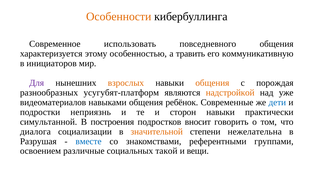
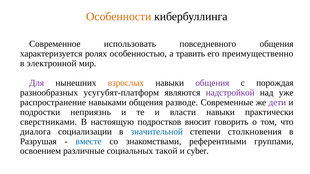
этому: этому -> ролях
коммуникативную: коммуникативную -> преимущественно
инициаторов: инициаторов -> электронной
общения at (212, 83) colour: orange -> purple
надстройкой colour: orange -> purple
видеоматериалов: видеоматериалов -> распространение
ребёнок: ребёнок -> разводе
дети colour: blue -> purple
сторон: сторон -> власти
симультанной: симультанной -> сверстниками
построения: построения -> настоящую
значительной colour: orange -> blue
нежелательна: нежелательна -> столкновения
вещи: вещи -> cyber
